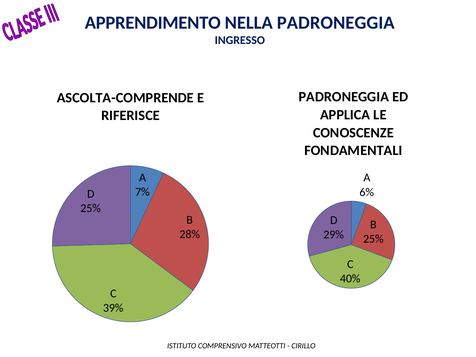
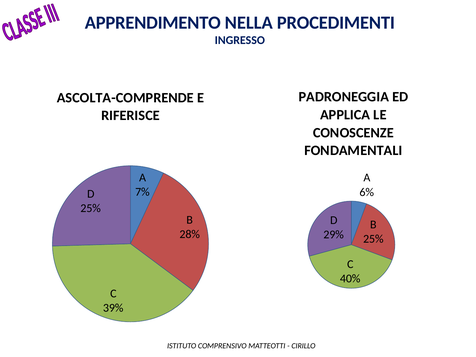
NELLA PADRONEGGIA: PADRONEGGIA -> PROCEDIMENTI
